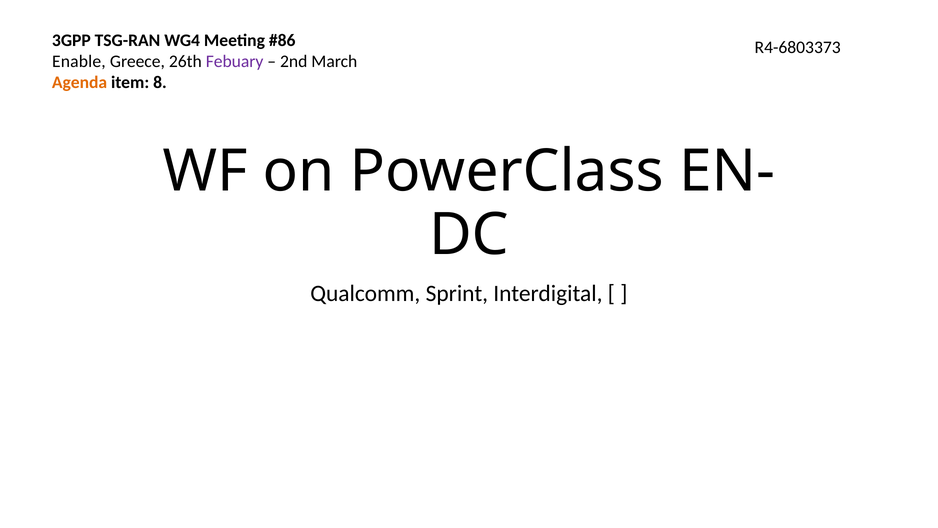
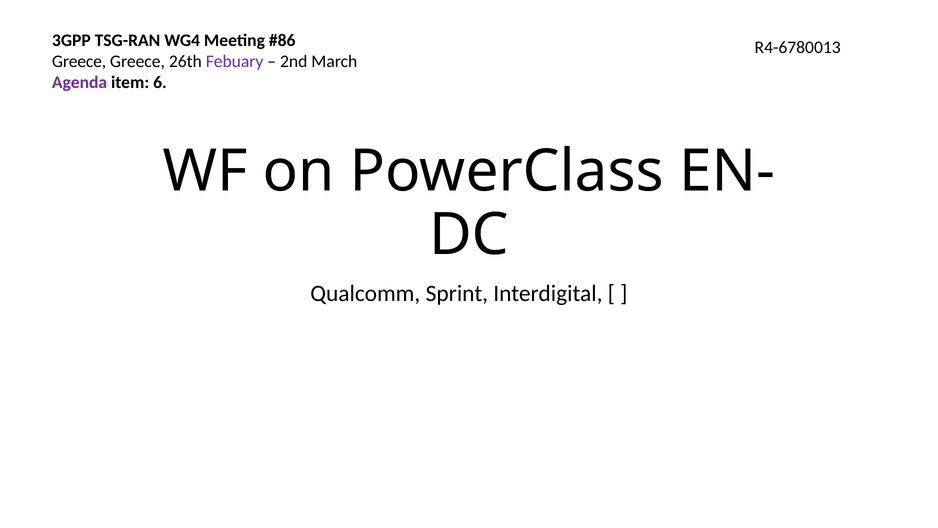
R4-6803373: R4-6803373 -> R4-6780013
Enable at (79, 61): Enable -> Greece
Agenda colour: orange -> purple
8: 8 -> 6
